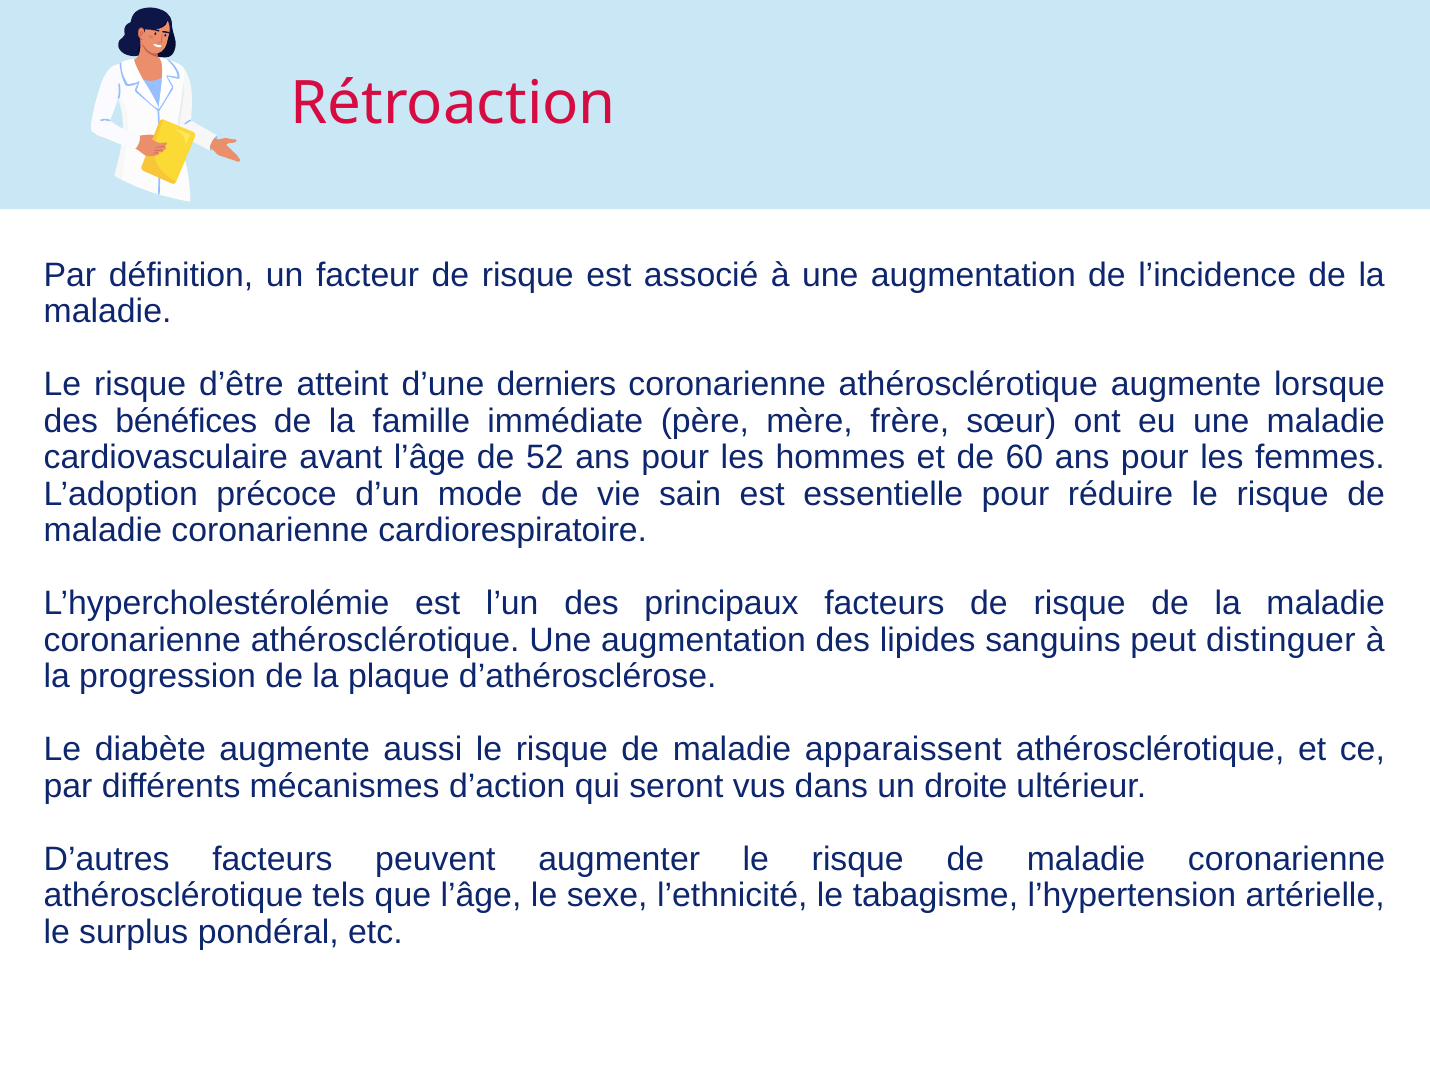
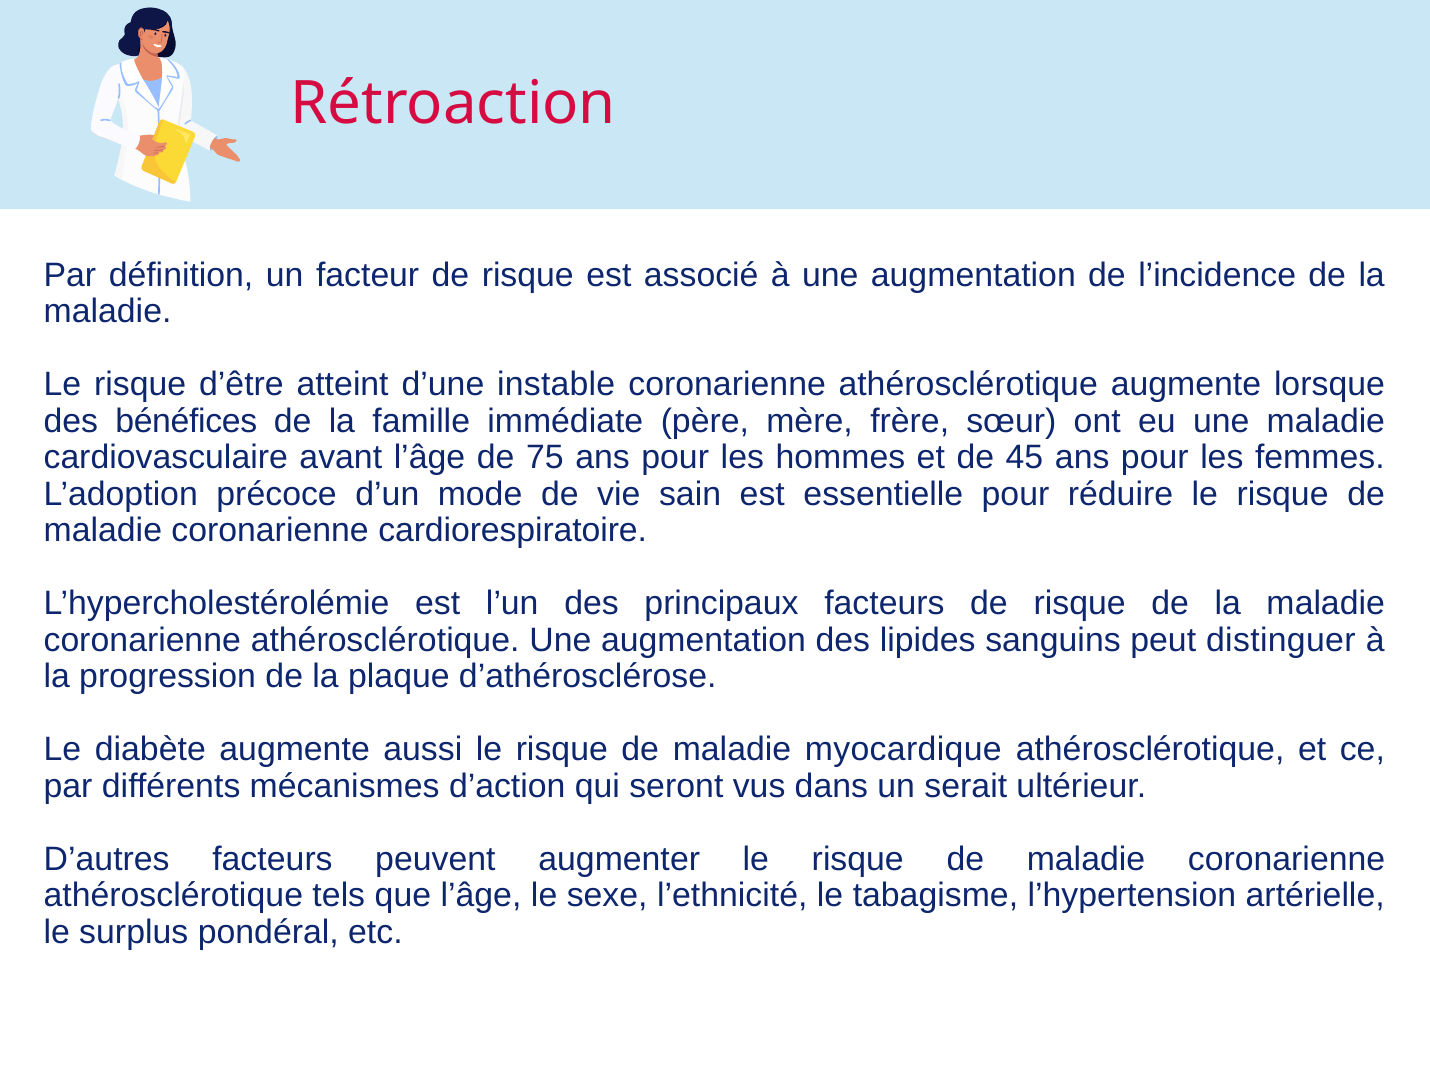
derniers: derniers -> instable
52: 52 -> 75
60: 60 -> 45
apparaissent: apparaissent -> myocardique
droite: droite -> serait
